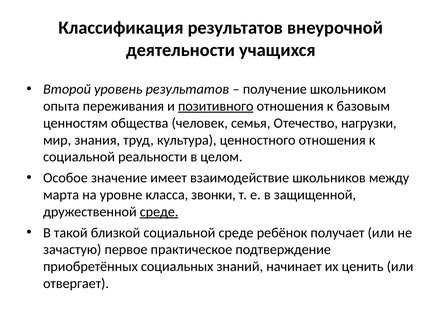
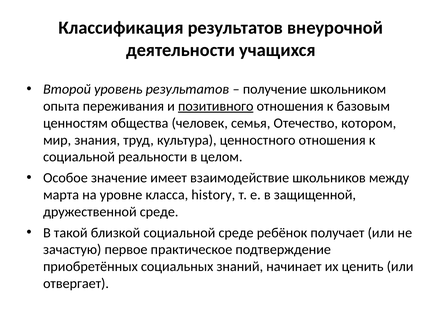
нагрузки: нагрузки -> котором
звонки: звонки -> history
среде at (159, 211) underline: present -> none
